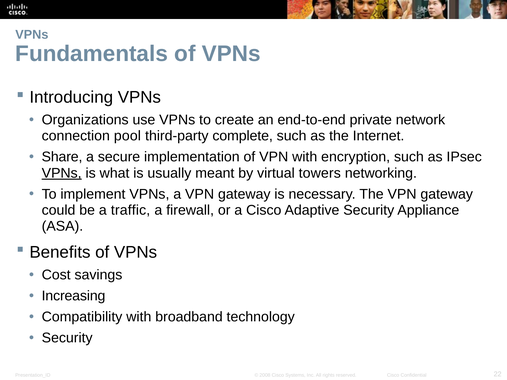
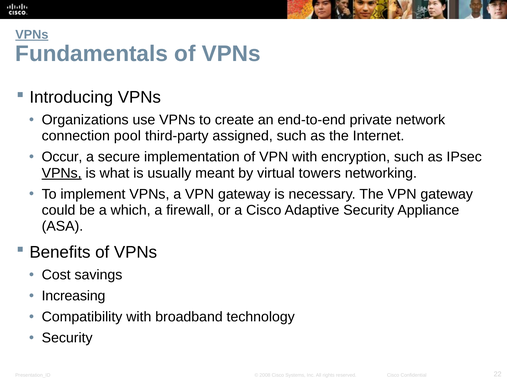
VPNs at (32, 35) underline: none -> present
complete: complete -> assigned
Share: Share -> Occur
traffic: traffic -> which
